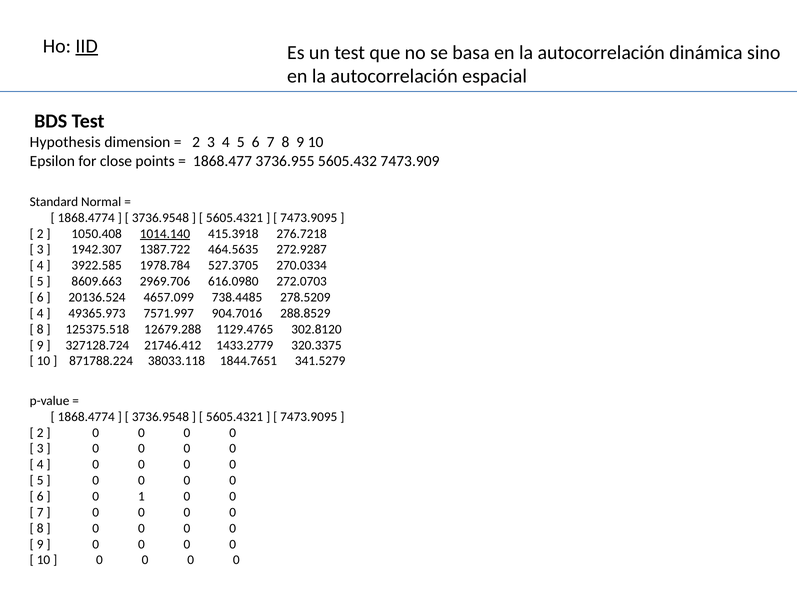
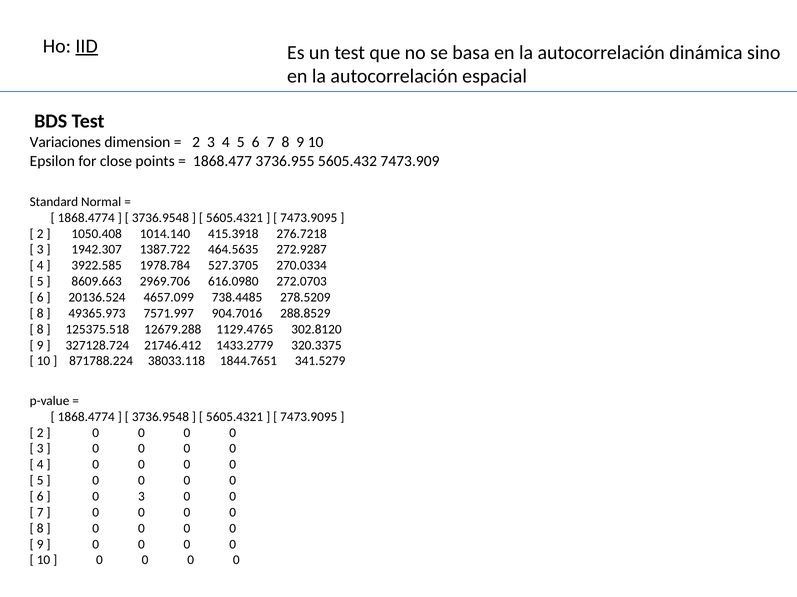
Hypothesis: Hypothesis -> Variaciones
1014.140 underline: present -> none
4 at (40, 314): 4 -> 8
0 1: 1 -> 3
